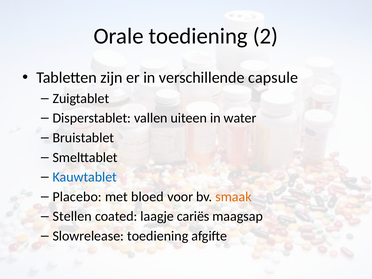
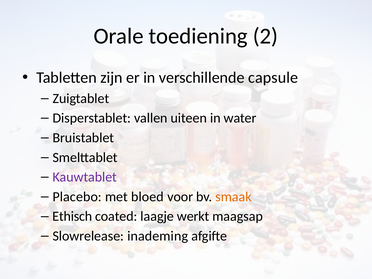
Kauwtablet colour: blue -> purple
Stellen: Stellen -> Ethisch
cariës: cariës -> werkt
Slowrelease toediening: toediening -> inademing
